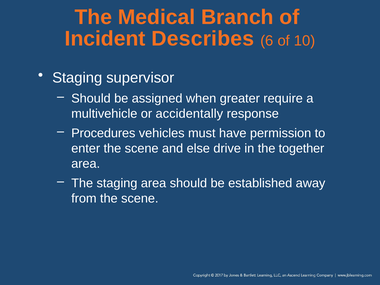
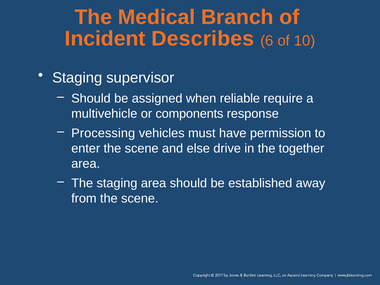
greater: greater -> reliable
accidentally: accidentally -> components
Procedures: Procedures -> Processing
